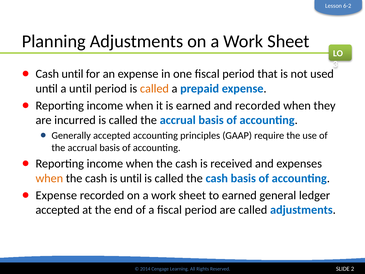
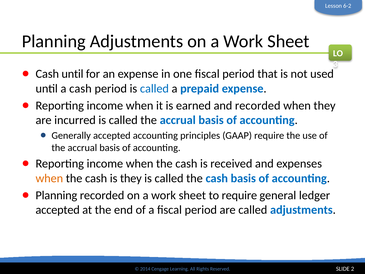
a until: until -> cash
called at (154, 88) colour: orange -> blue
is until: until -> they
Expense at (56, 195): Expense -> Planning
to earned: earned -> require
